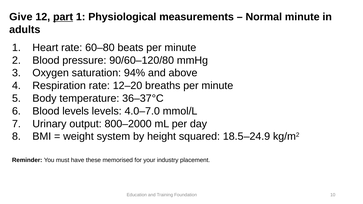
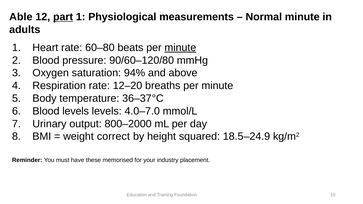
Give: Give -> Able
minute at (180, 48) underline: none -> present
system: system -> correct
